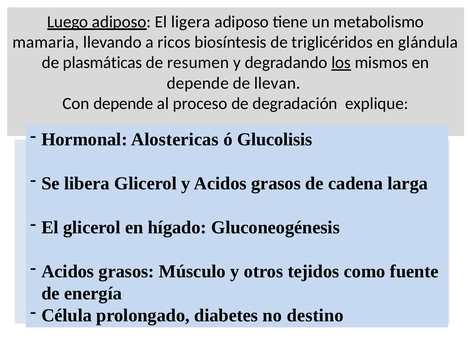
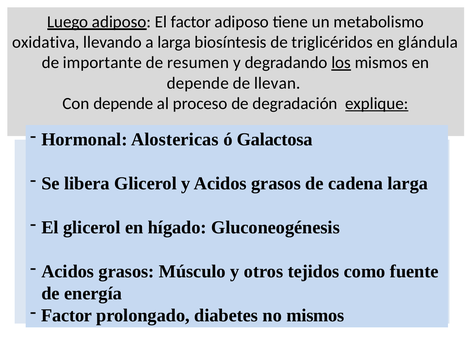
El ligera: ligera -> factor
mamaria: mamaria -> oxidativa
a ricos: ricos -> larga
plasmáticas: plasmáticas -> importante
explique underline: none -> present
Glucolisis: Glucolisis -> Galactosa
Célula at (67, 315): Célula -> Factor
no destino: destino -> mismos
